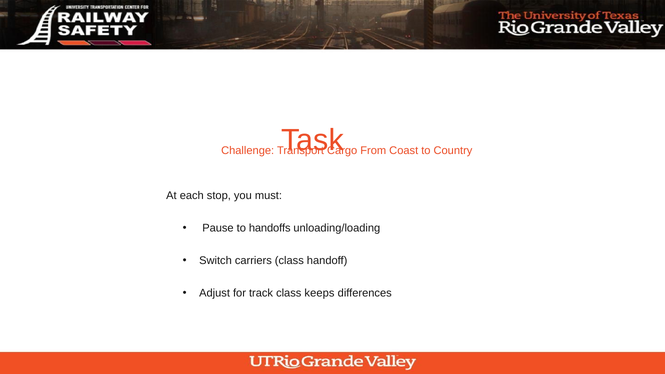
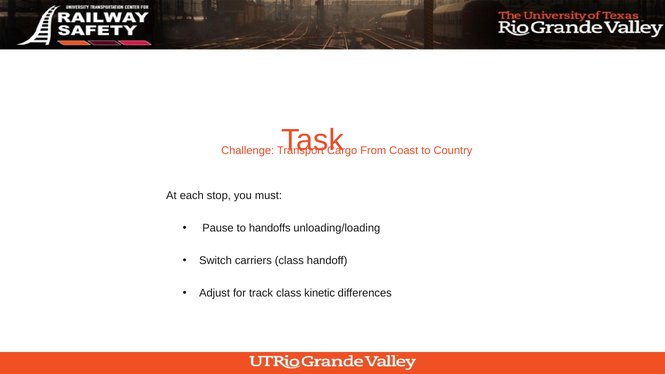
keeps: keeps -> kinetic
